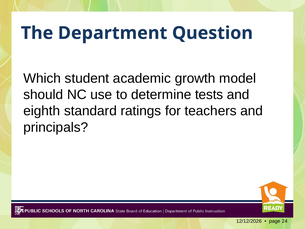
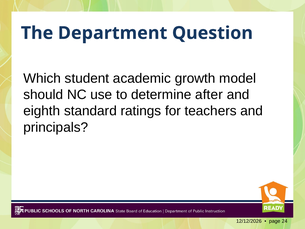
tests: tests -> after
